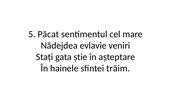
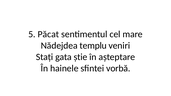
evlavie: evlavie -> templu
trăim: trăim -> vorbă
